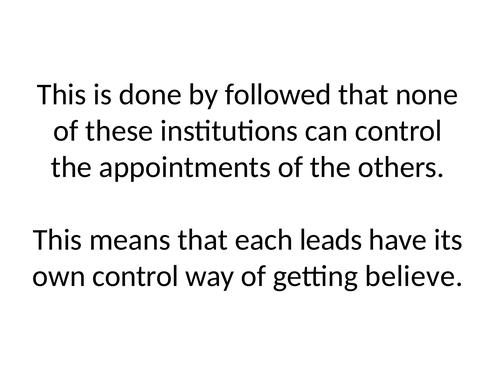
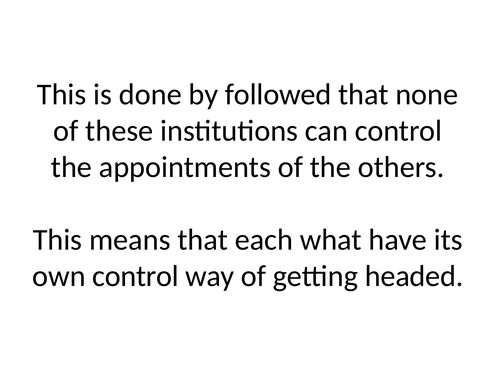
leads: leads -> what
believe: believe -> headed
